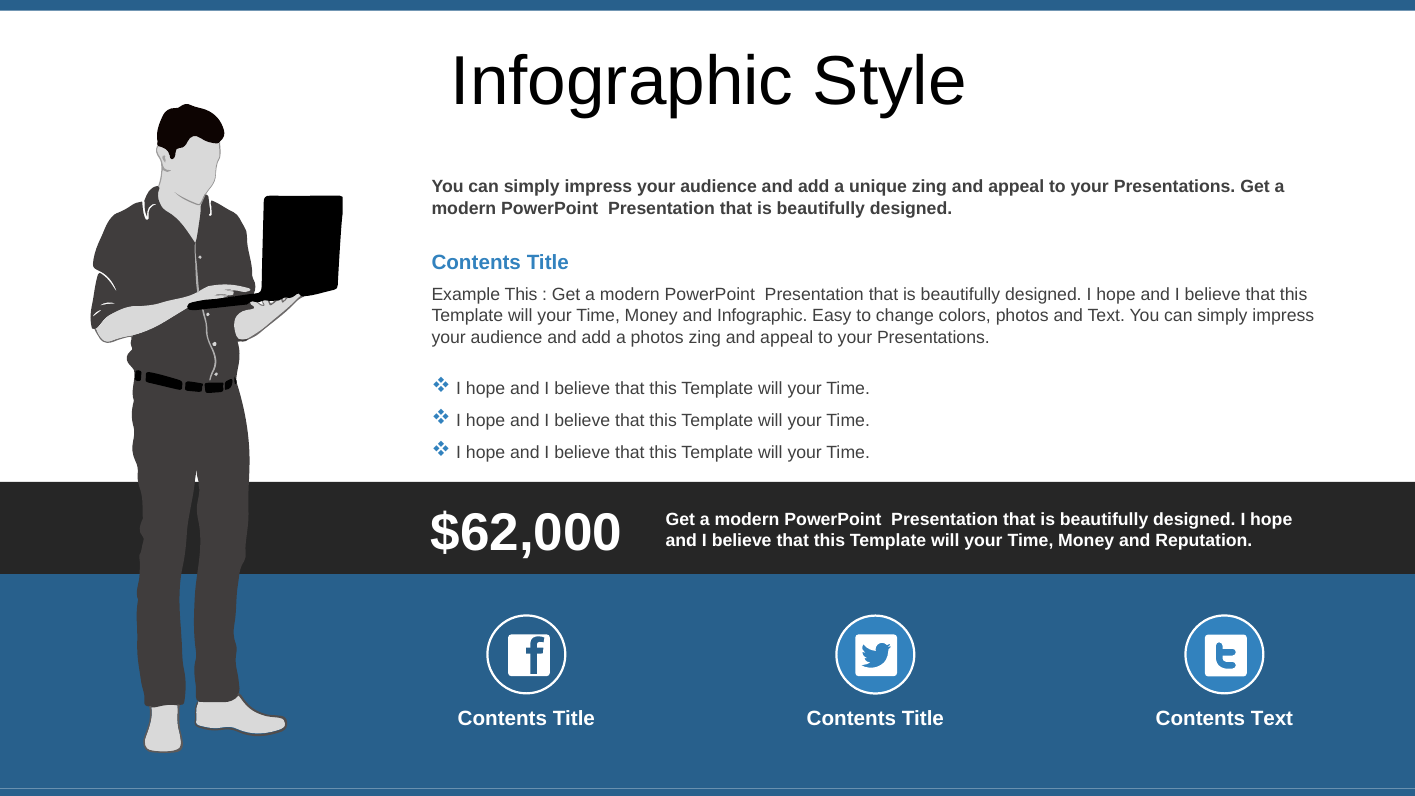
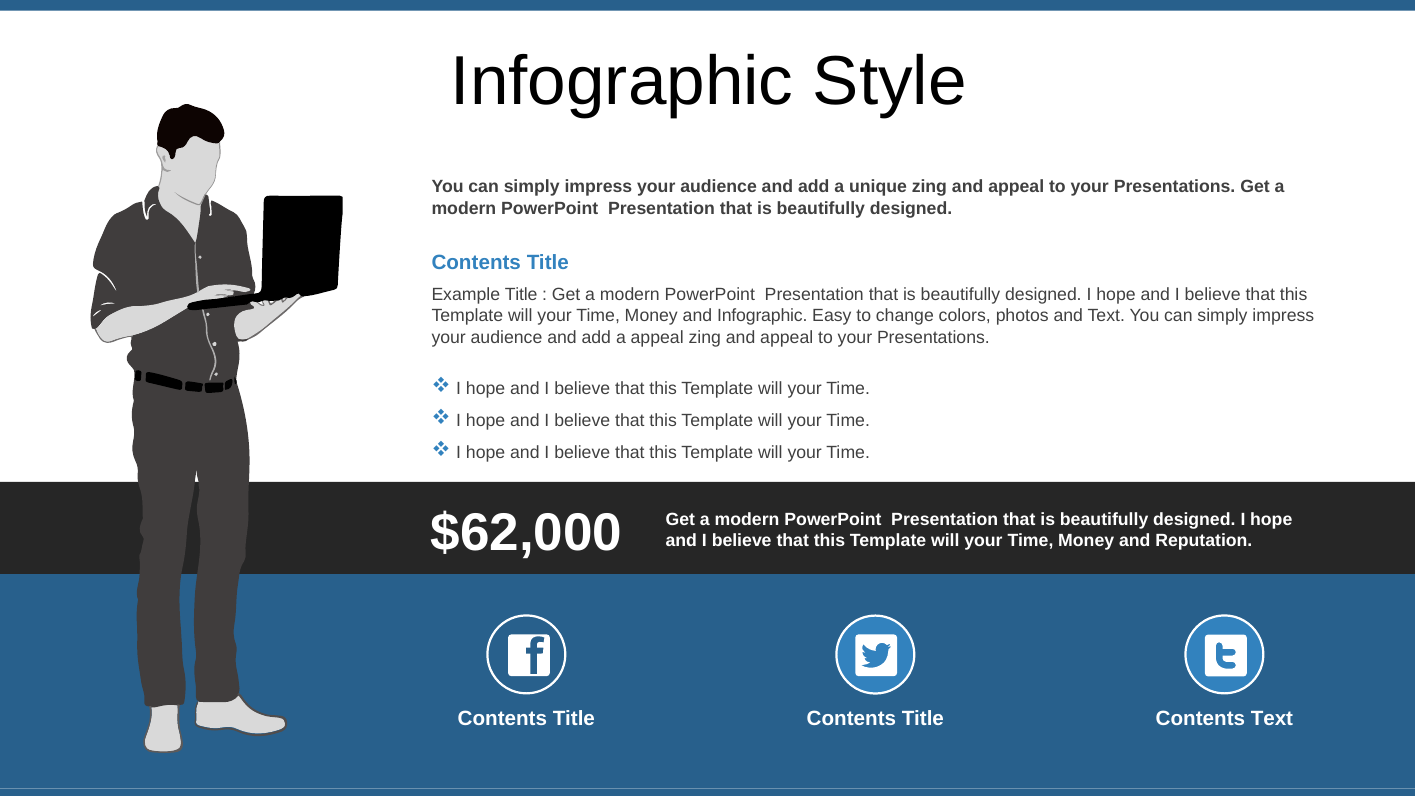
Example This: This -> Title
a photos: photos -> appeal
